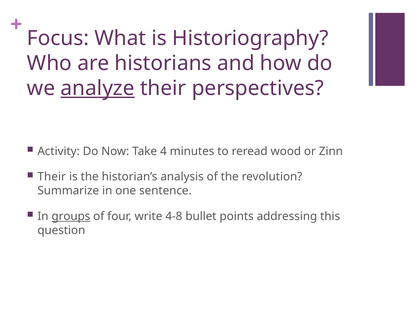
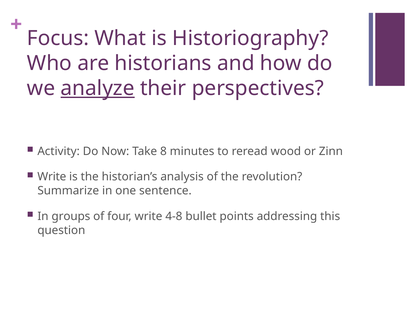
4: 4 -> 8
Their at (52, 177): Their -> Write
groups underline: present -> none
